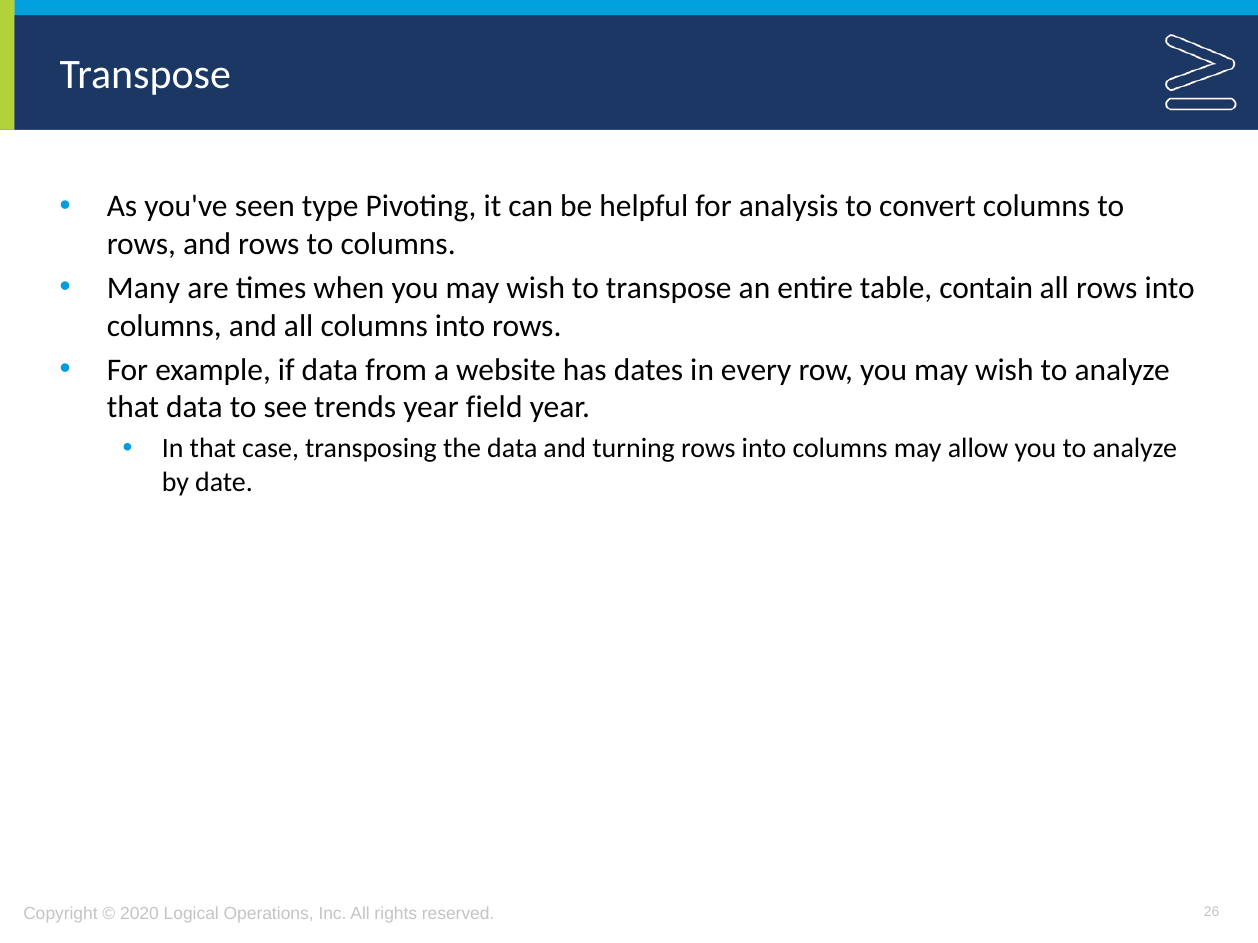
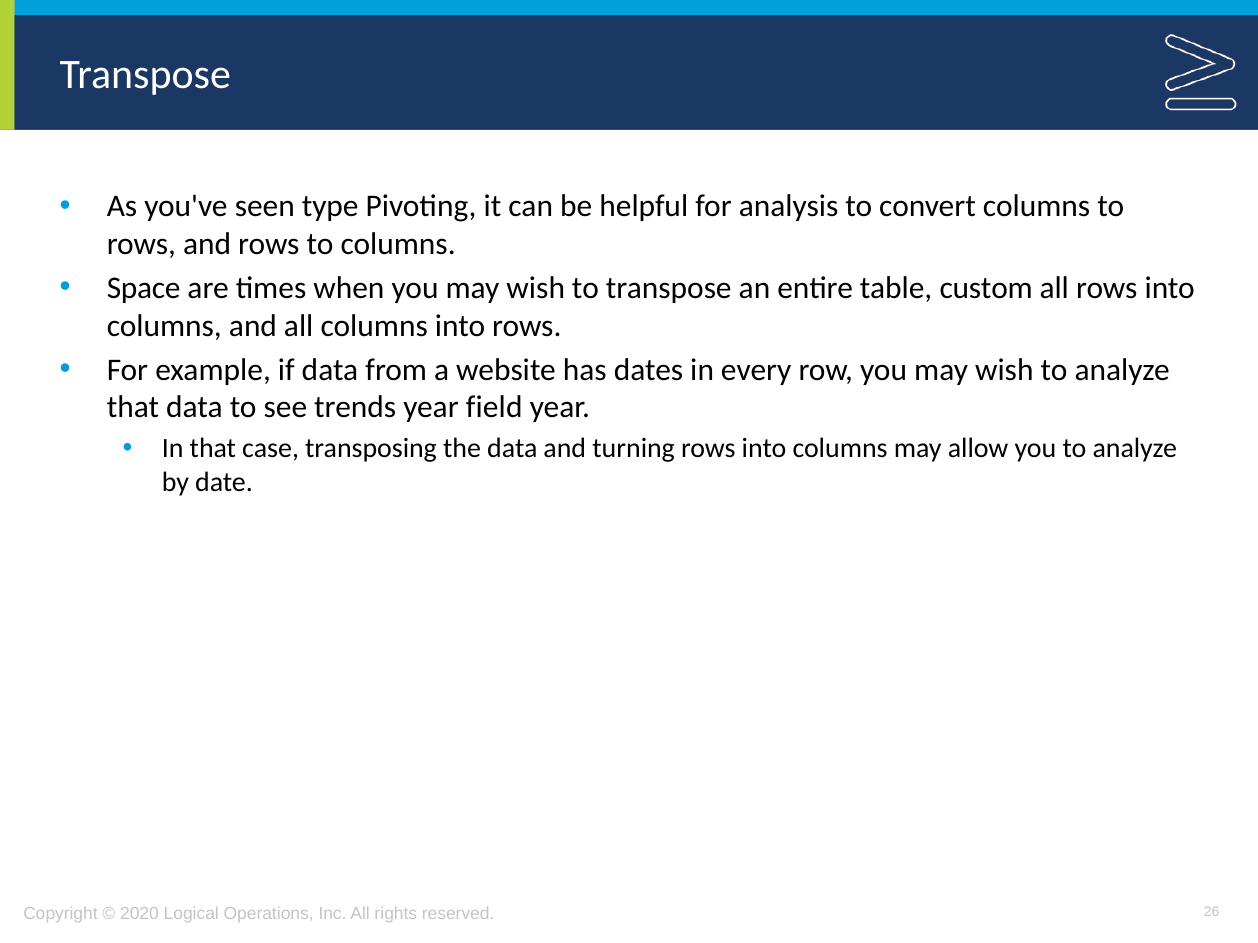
Many: Many -> Space
contain: contain -> custom
